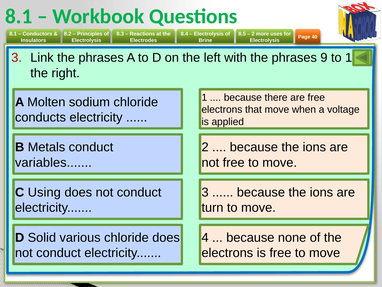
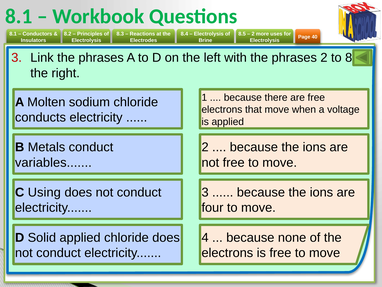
phrases 9: 9 -> 2
to 1: 1 -> 8
turn: turn -> four
Solid various: various -> applied
